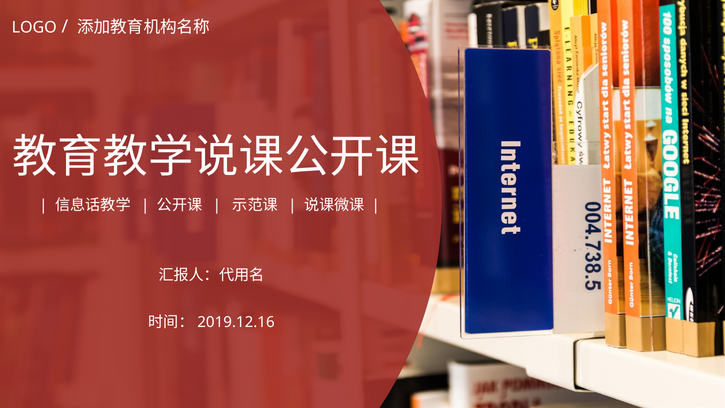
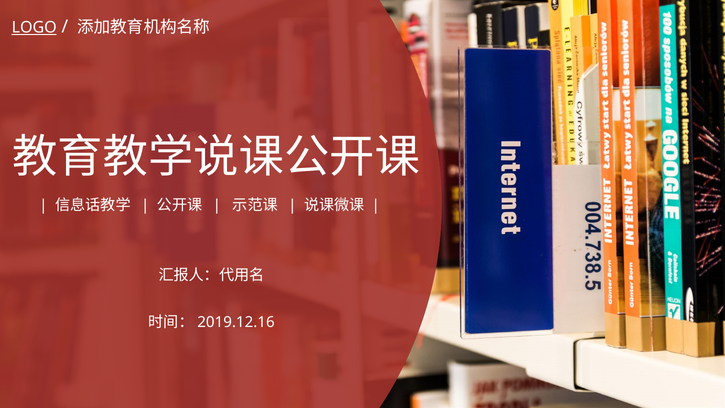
LOGO underline: none -> present
